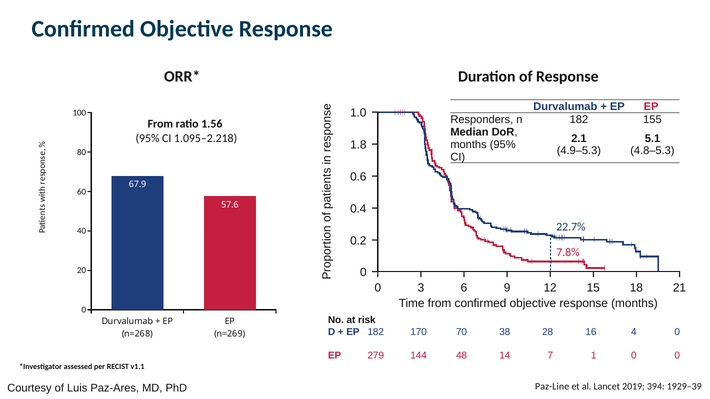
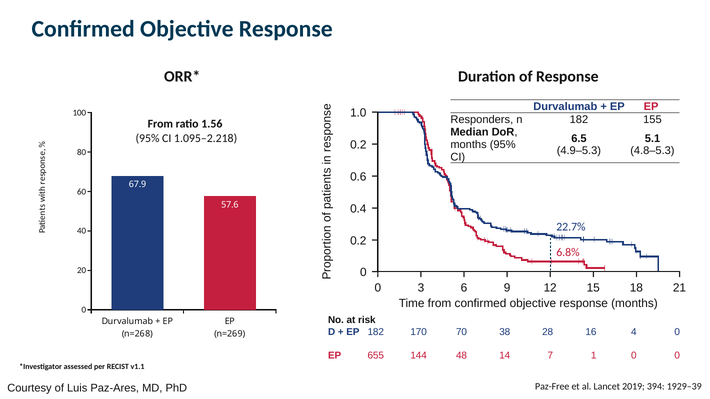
2.1: 2.1 -> 6.5
1.8 at (358, 145): 1.8 -> 0.2
7.8%: 7.8% -> 6.8%
279: 279 -> 655
Paz-Line: Paz-Line -> Paz-Free
